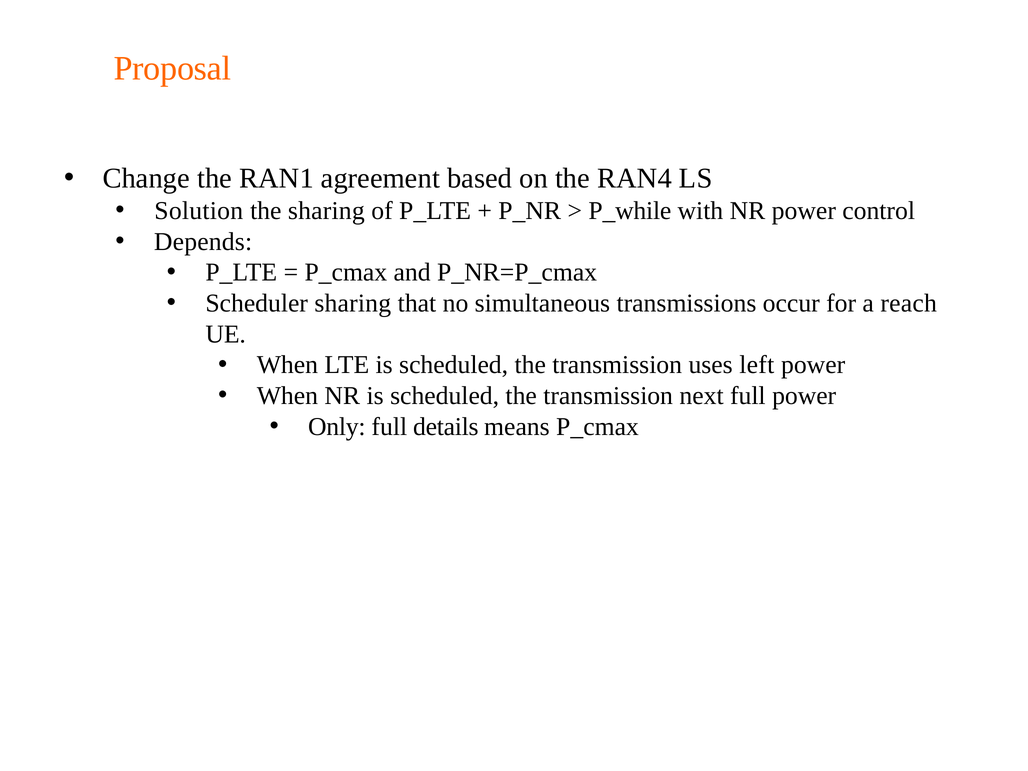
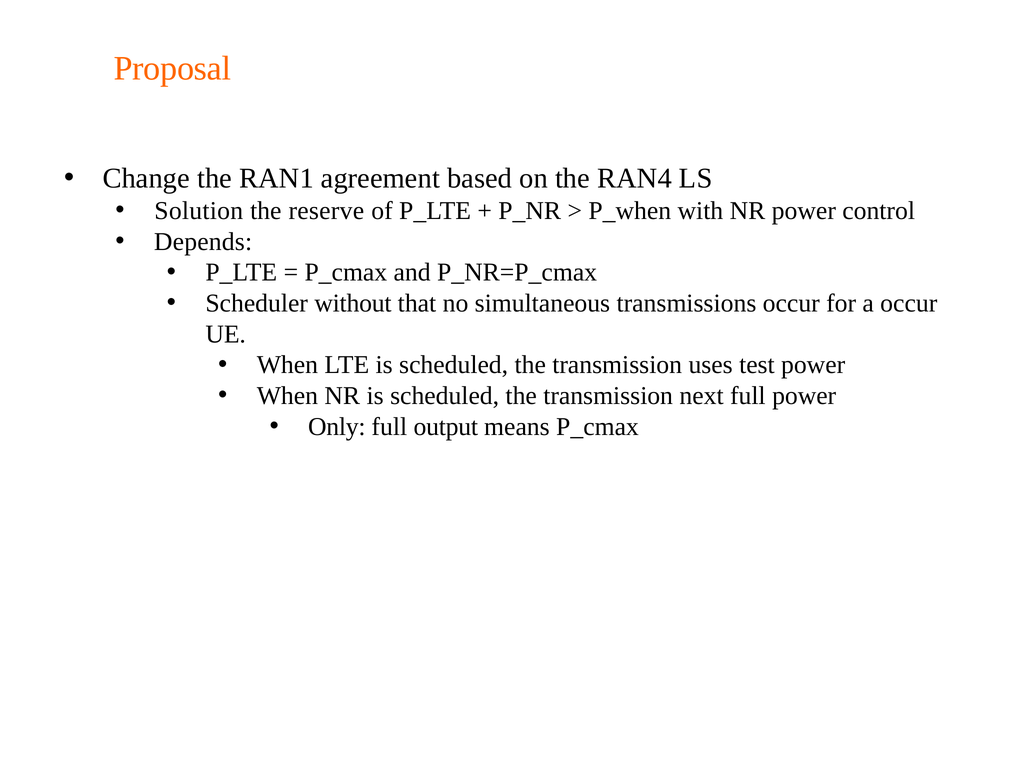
the sharing: sharing -> reserve
P_while: P_while -> P_when
Scheduler sharing: sharing -> without
a reach: reach -> occur
left: left -> test
details: details -> output
